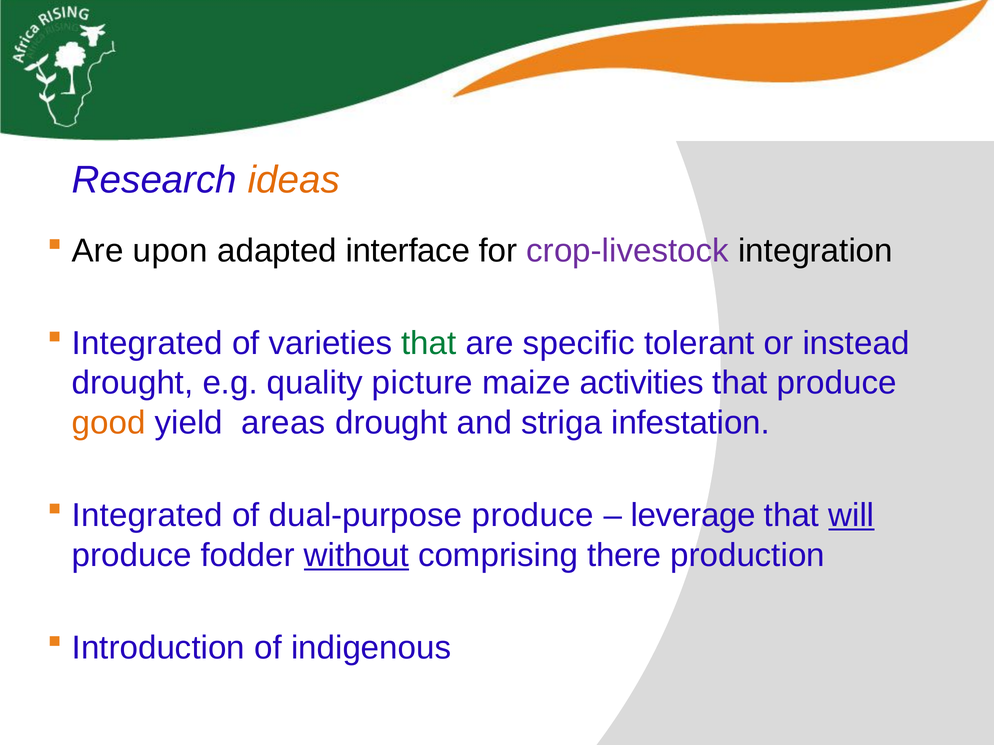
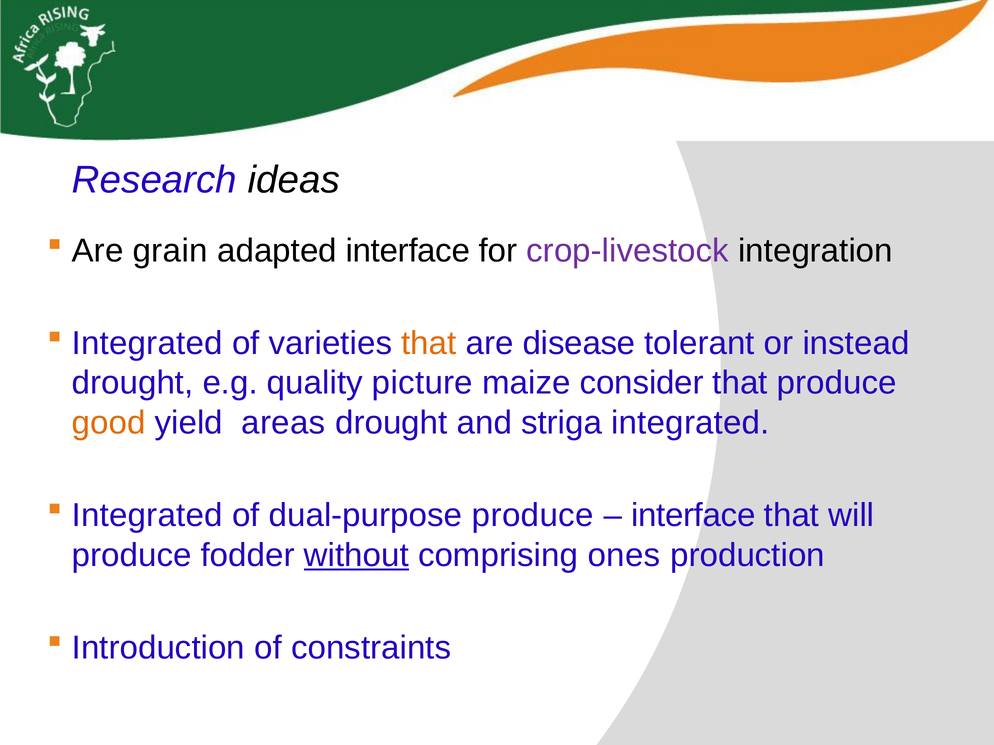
ideas colour: orange -> black
upon: upon -> grain
that at (429, 343) colour: green -> orange
specific: specific -> disease
activities: activities -> consider
striga infestation: infestation -> integrated
leverage at (693, 516): leverage -> interface
will underline: present -> none
there: there -> ones
indigenous: indigenous -> constraints
